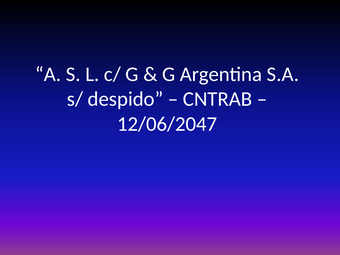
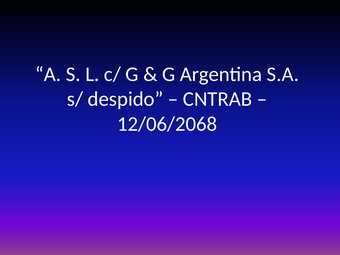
12/06/2047: 12/06/2047 -> 12/06/2068
